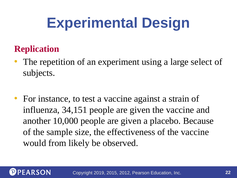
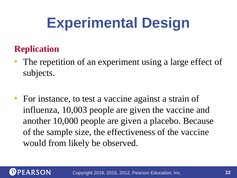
select: select -> effect
34,151: 34,151 -> 10,003
